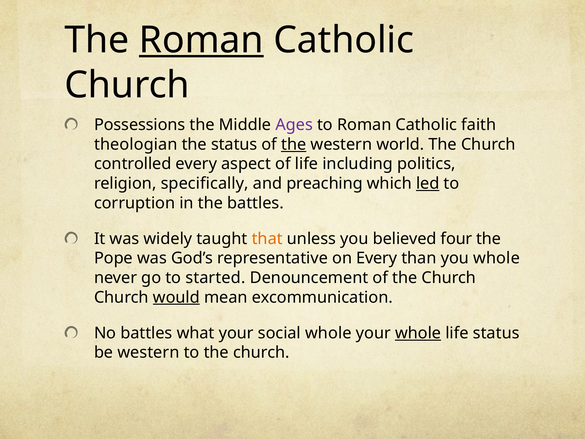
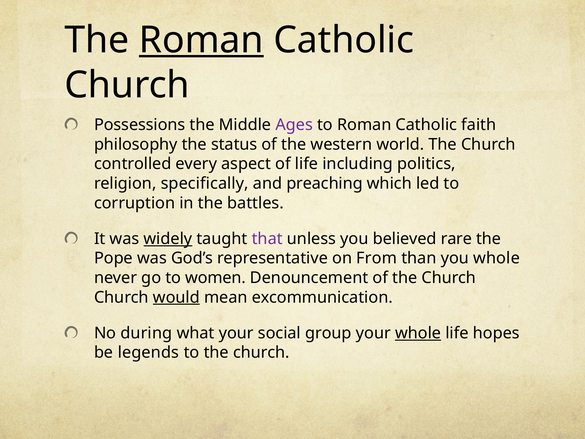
theologian: theologian -> philosophy
the at (294, 144) underline: present -> none
led underline: present -> none
widely underline: none -> present
that colour: orange -> purple
four: four -> rare
on Every: Every -> From
started: started -> women
No battles: battles -> during
social whole: whole -> group
life status: status -> hopes
be western: western -> legends
